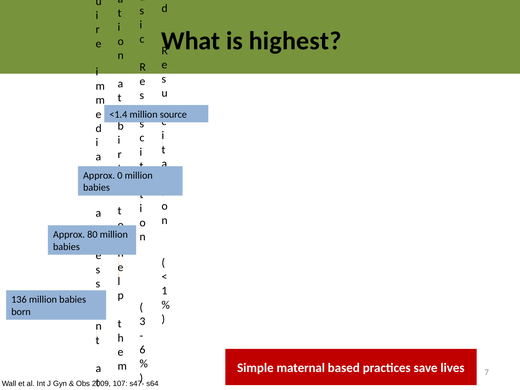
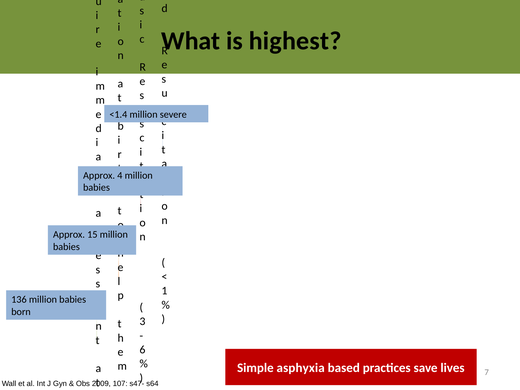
source: source -> severe
0 at (120, 176): 0 -> 4
80: 80 -> 15
maternal: maternal -> asphyxia
